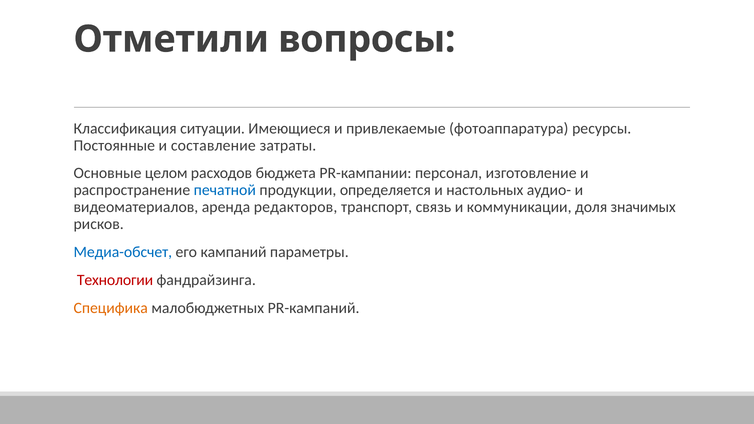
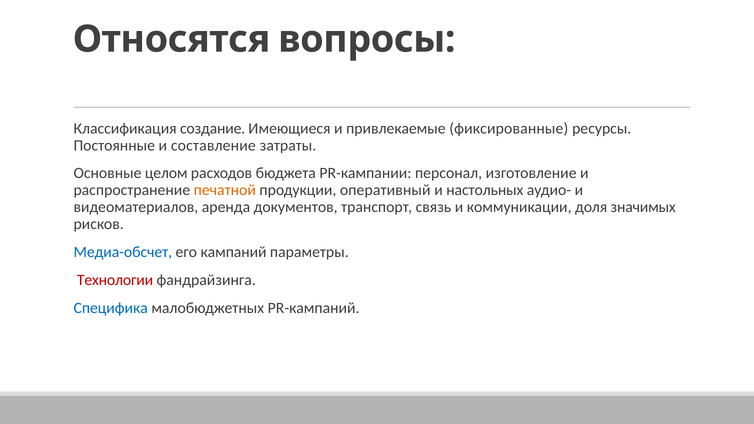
Отметили: Отметили -> Относятся
ситуации: ситуации -> создание
фотоаппаратура: фотоаппаратура -> фиксированные
печатной colour: blue -> orange
определяется: определяется -> оперативный
редакторов: редакторов -> документов
Специфика colour: orange -> blue
